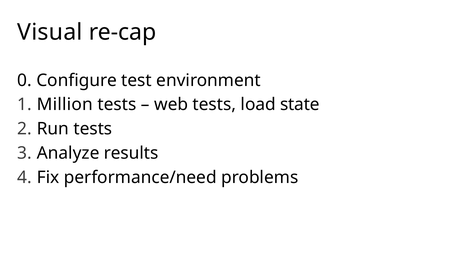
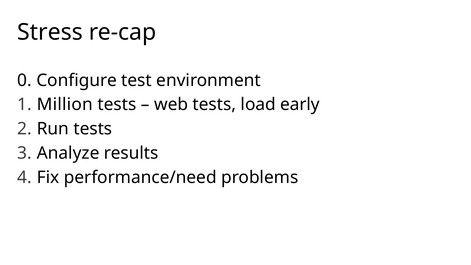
Visual: Visual -> Stress
state: state -> early
